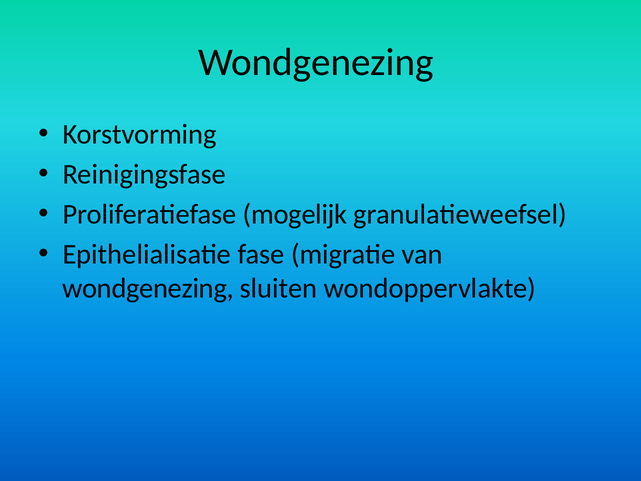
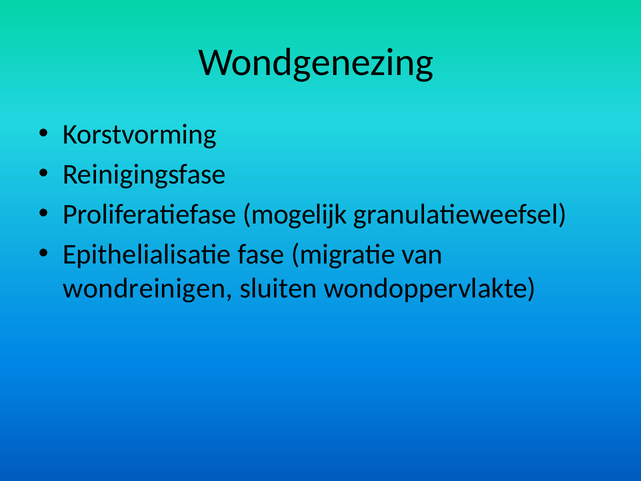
wondgenezing at (148, 288): wondgenezing -> wondreinigen
